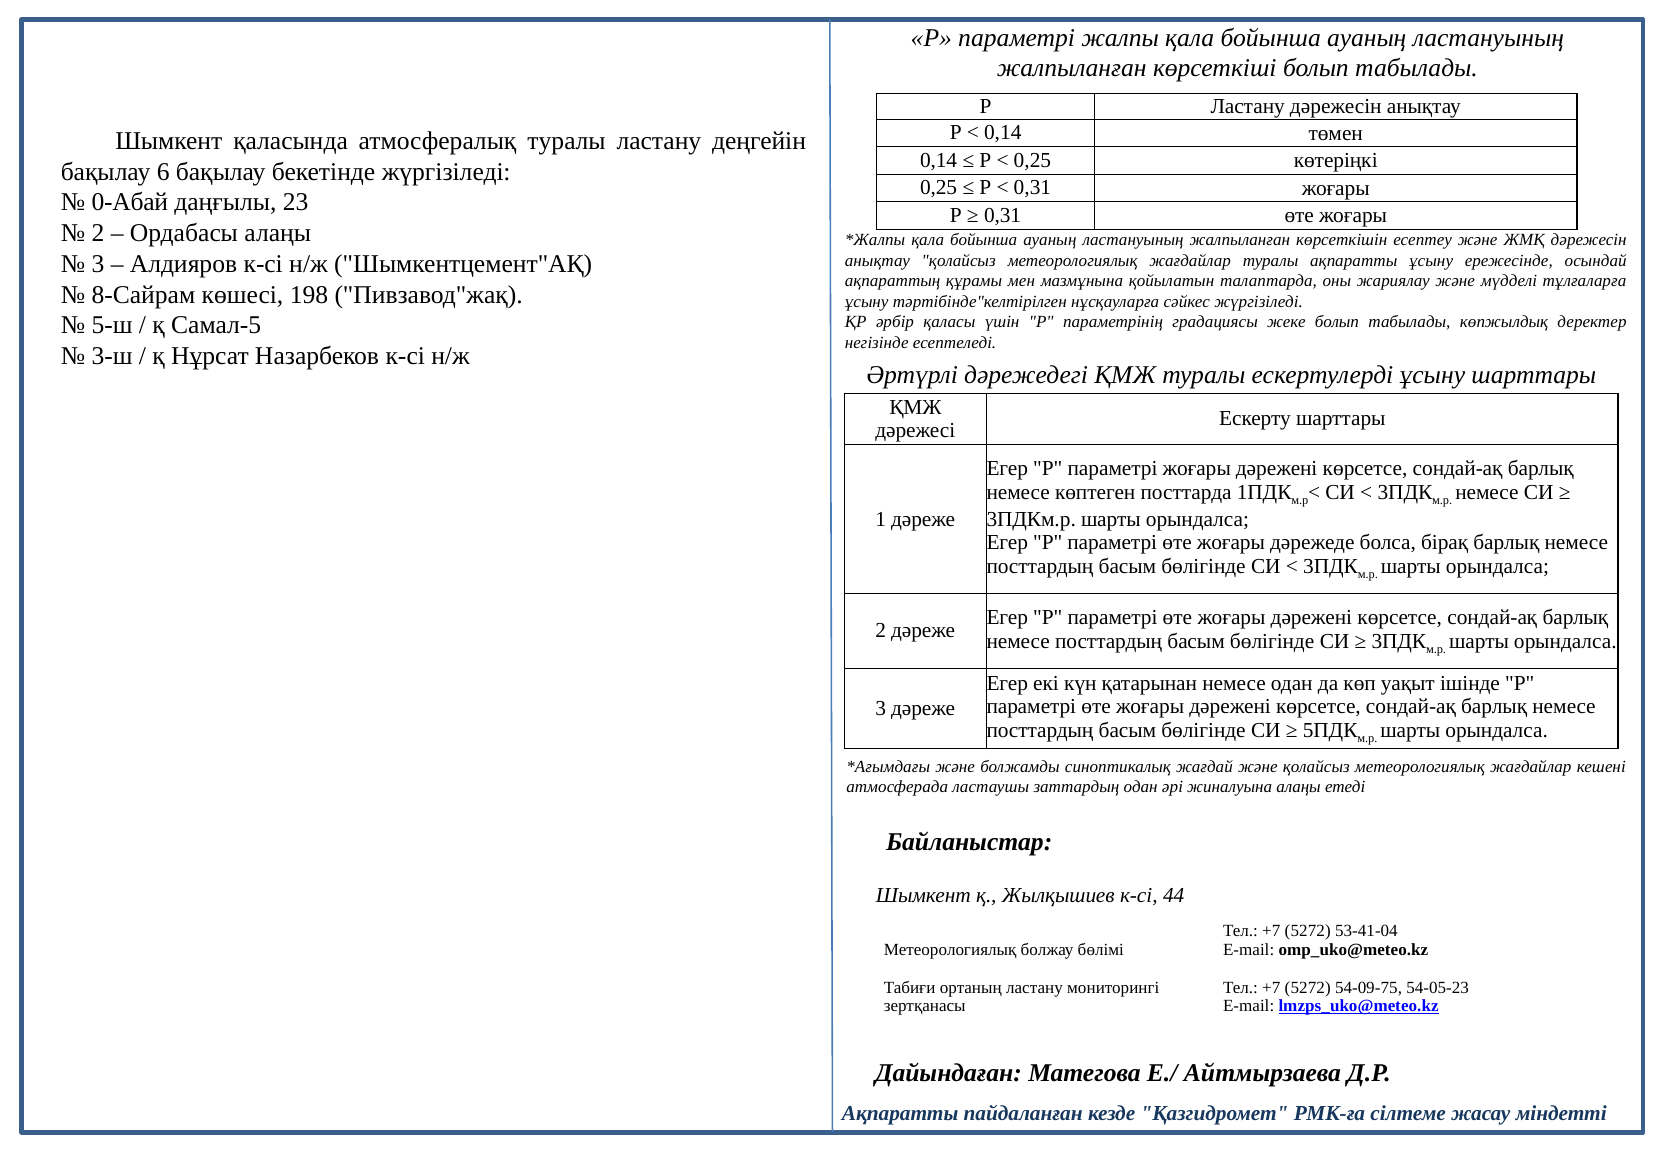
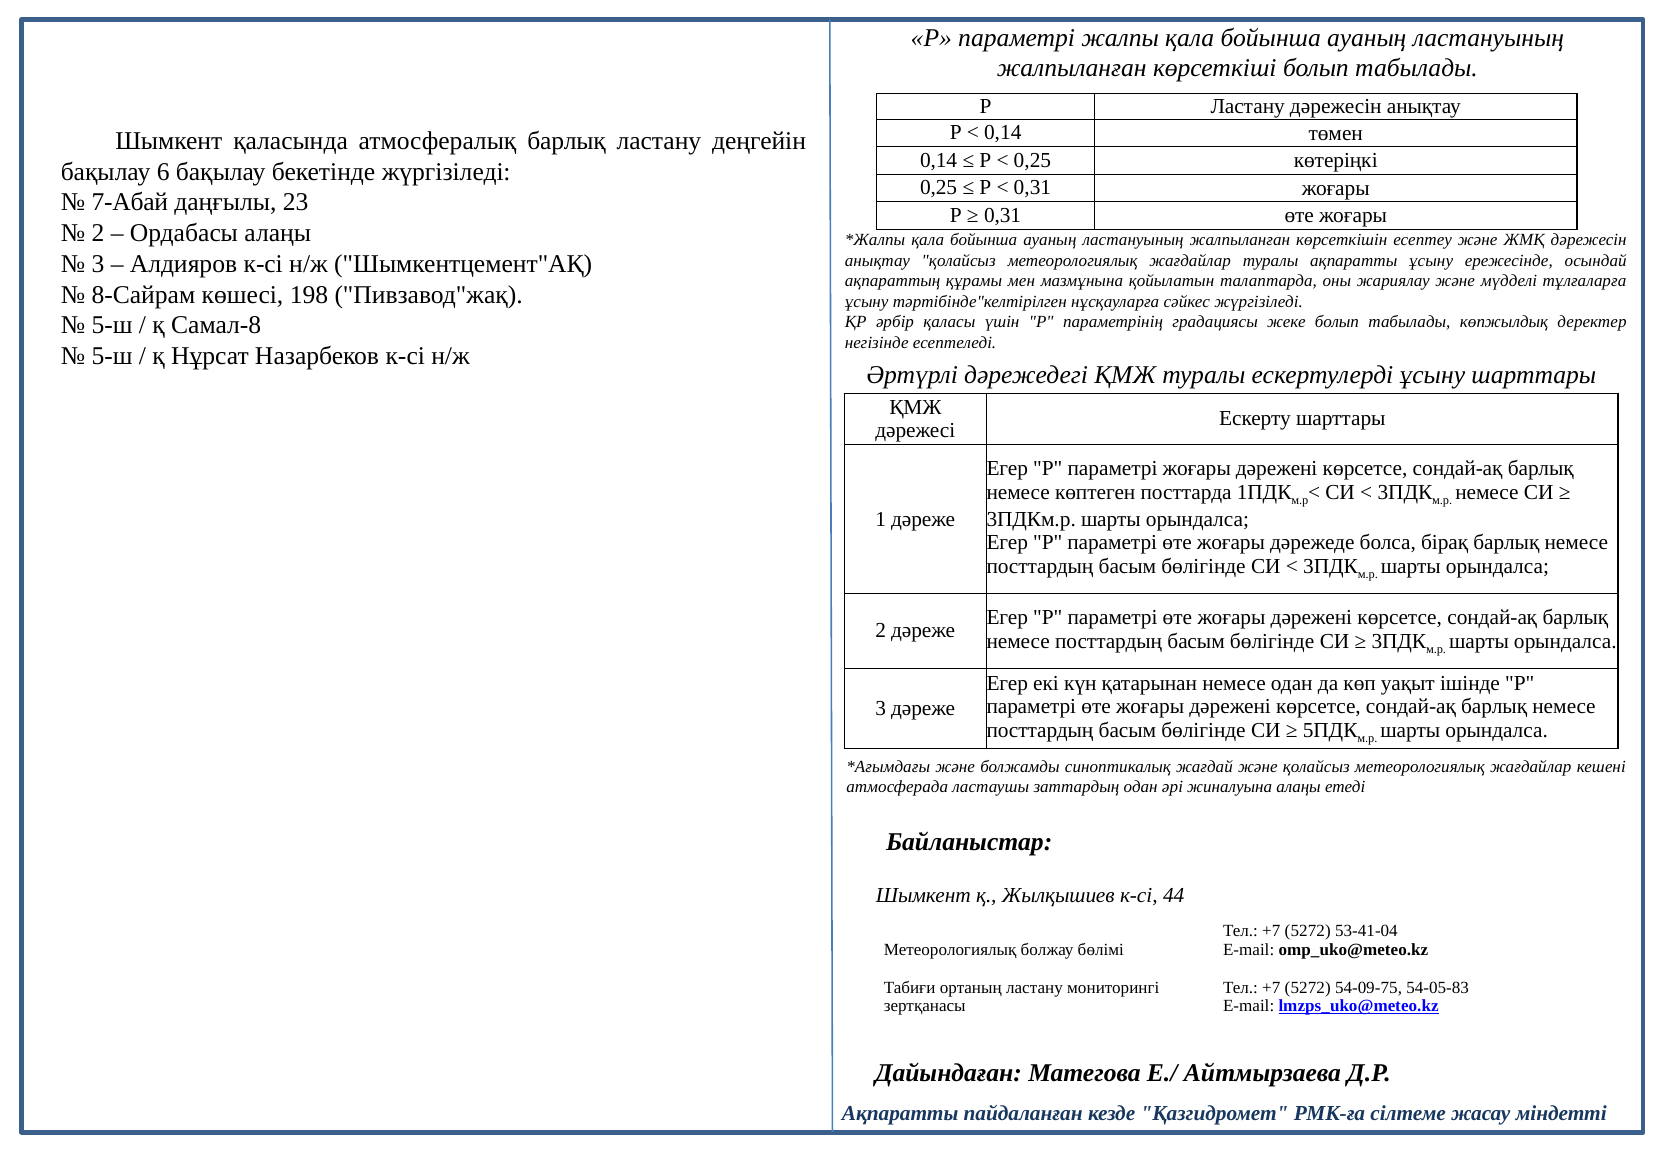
атмосфералық туралы: туралы -> барлық
0-Абай: 0-Абай -> 7-Абай
Самал-5: Самал-5 -> Самал-8
3-ш at (112, 356): 3-ш -> 5-ш
54-05-23: 54-05-23 -> 54-05-83
